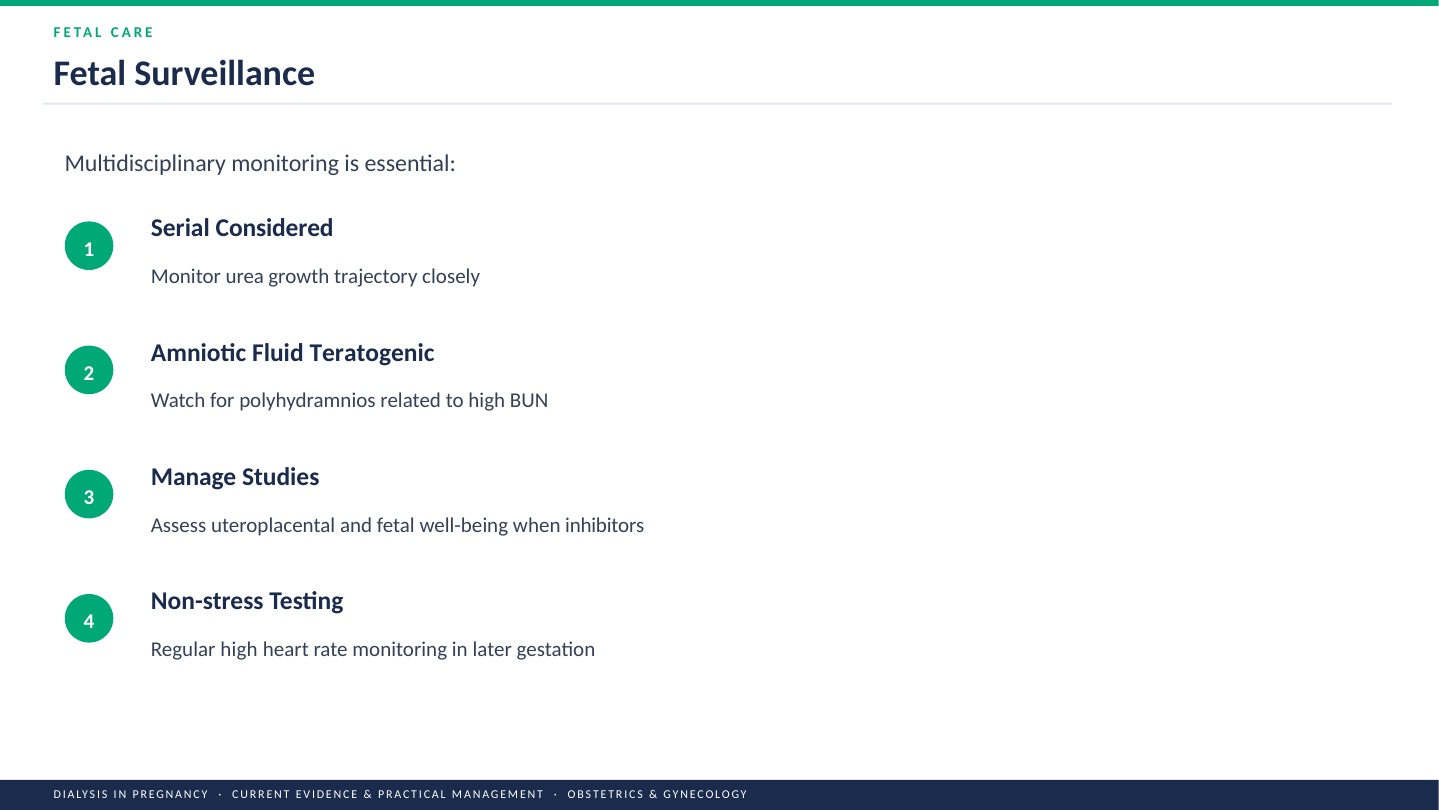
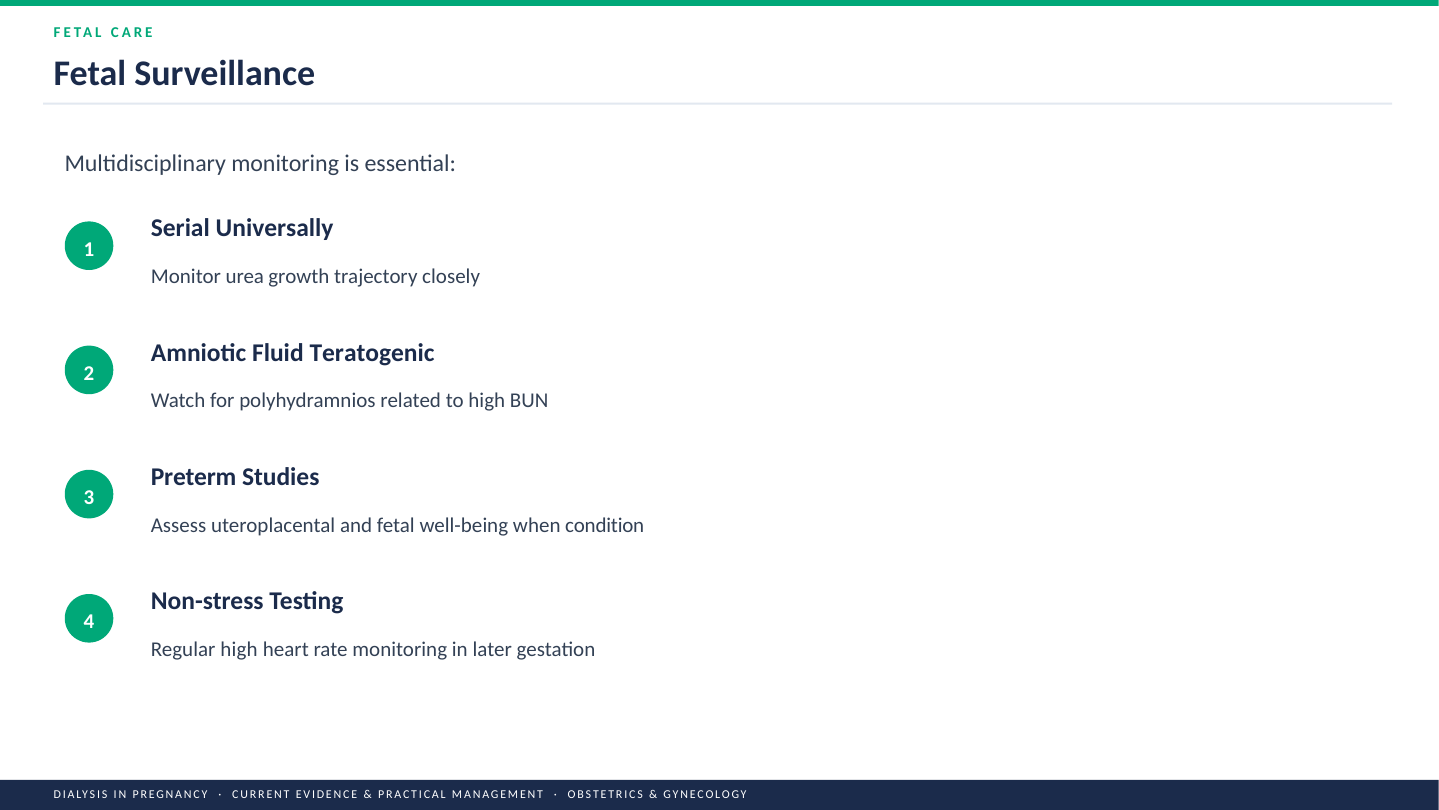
Considered: Considered -> Universally
Manage: Manage -> Preterm
inhibitors: inhibitors -> condition
